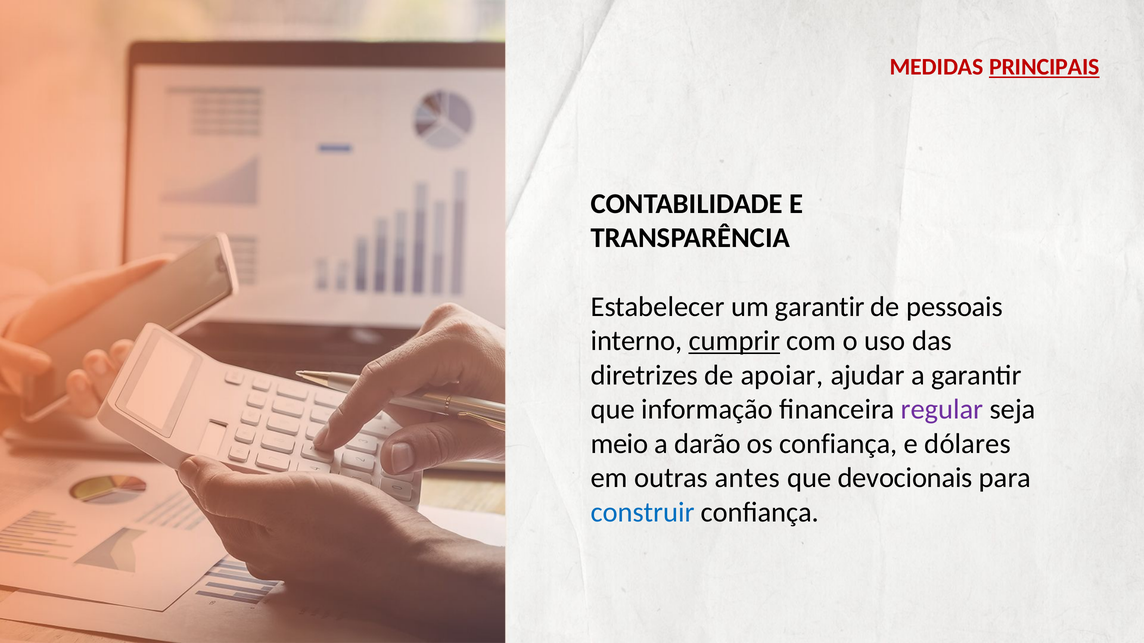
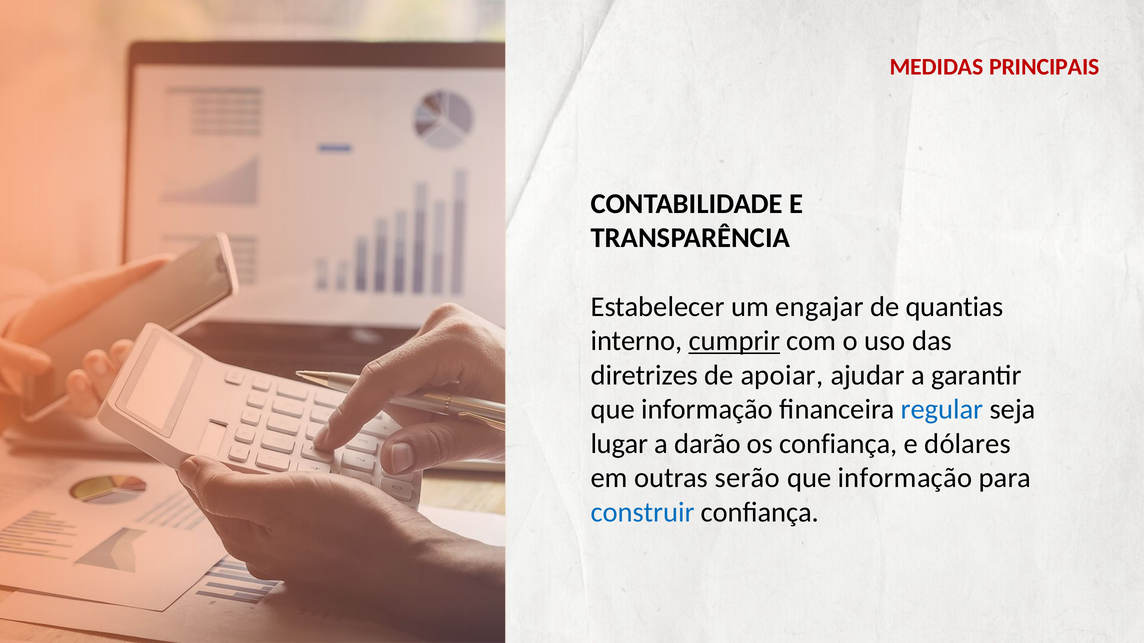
PRINCIPAIS underline: present -> none
um garantir: garantir -> engajar
pessoais: pessoais -> quantias
regular colour: purple -> blue
meio: meio -> lugar
antes: antes -> serão
devocionais at (905, 478): devocionais -> informação
